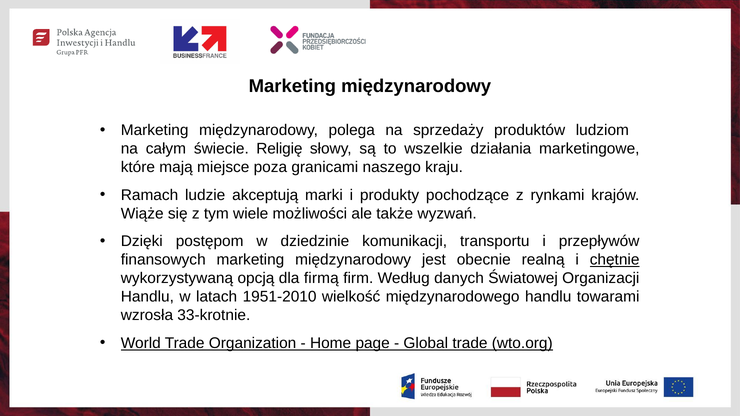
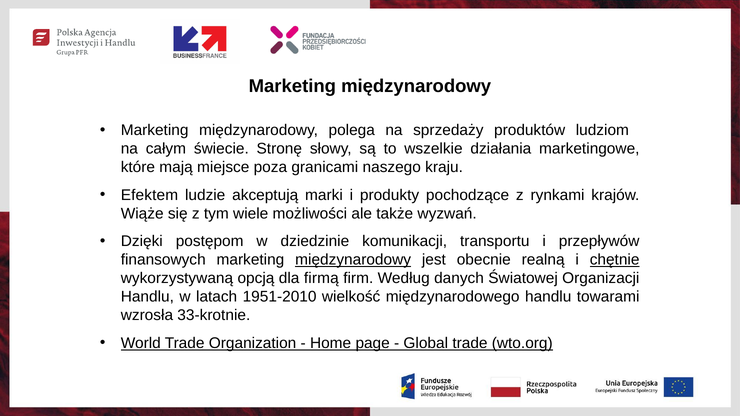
Religię: Religię -> Stronę
Ramach: Ramach -> Efektem
międzynarodowy at (353, 260) underline: none -> present
